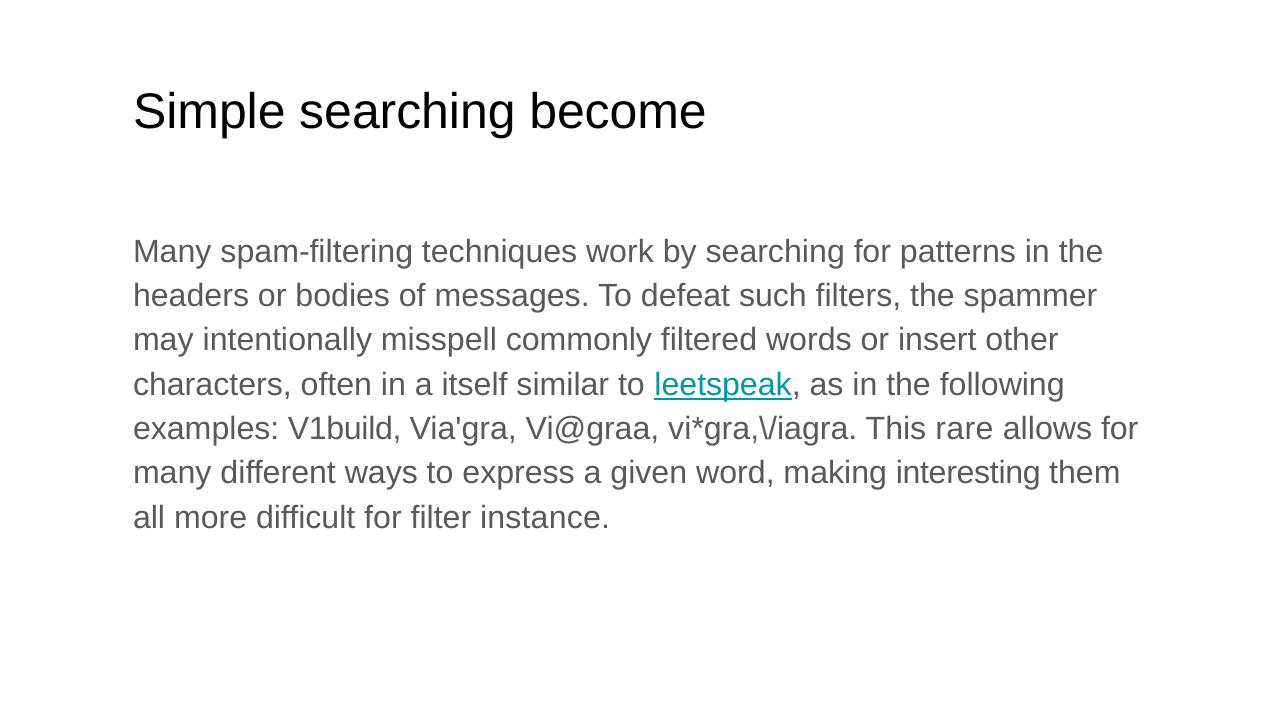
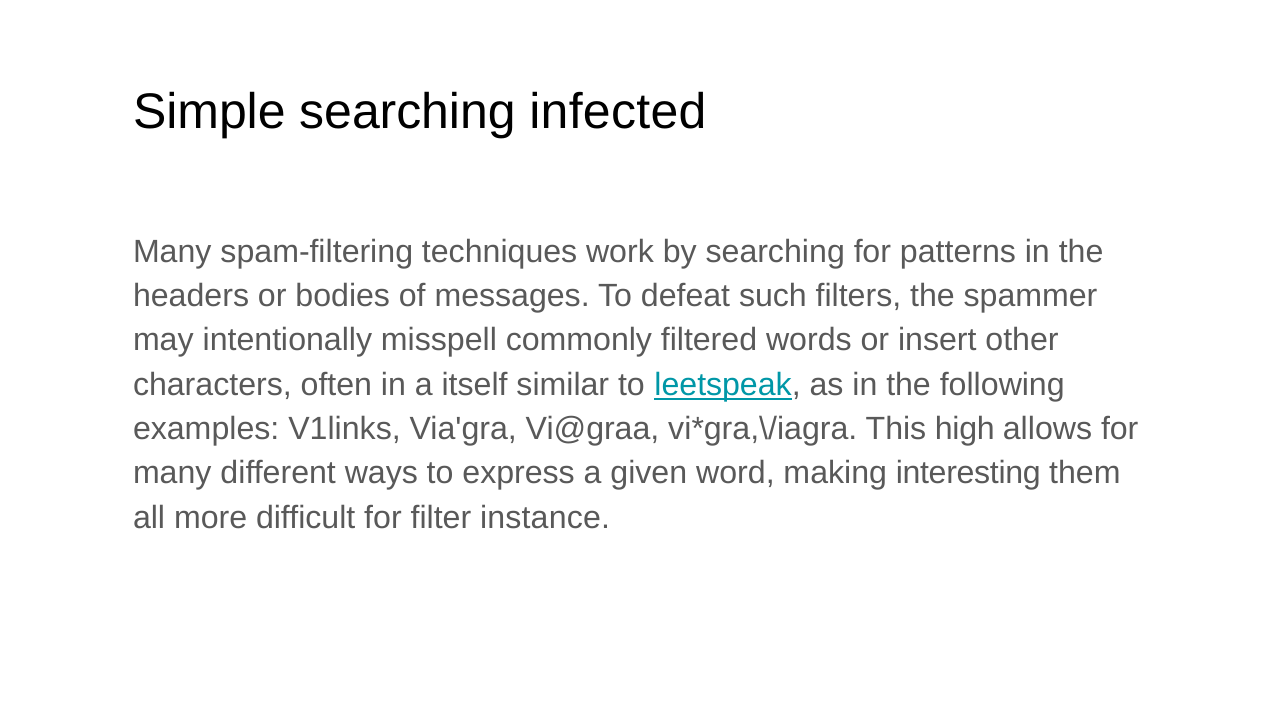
become: become -> infected
V1build: V1build -> V1links
rare: rare -> high
